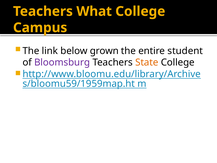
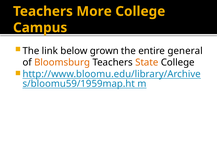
What: What -> More
student: student -> general
Bloomsburg colour: purple -> orange
